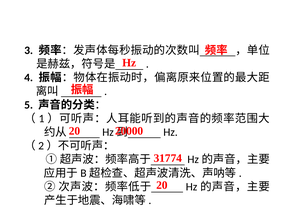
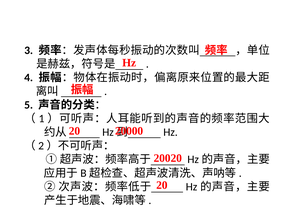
31774: 31774 -> 20020
